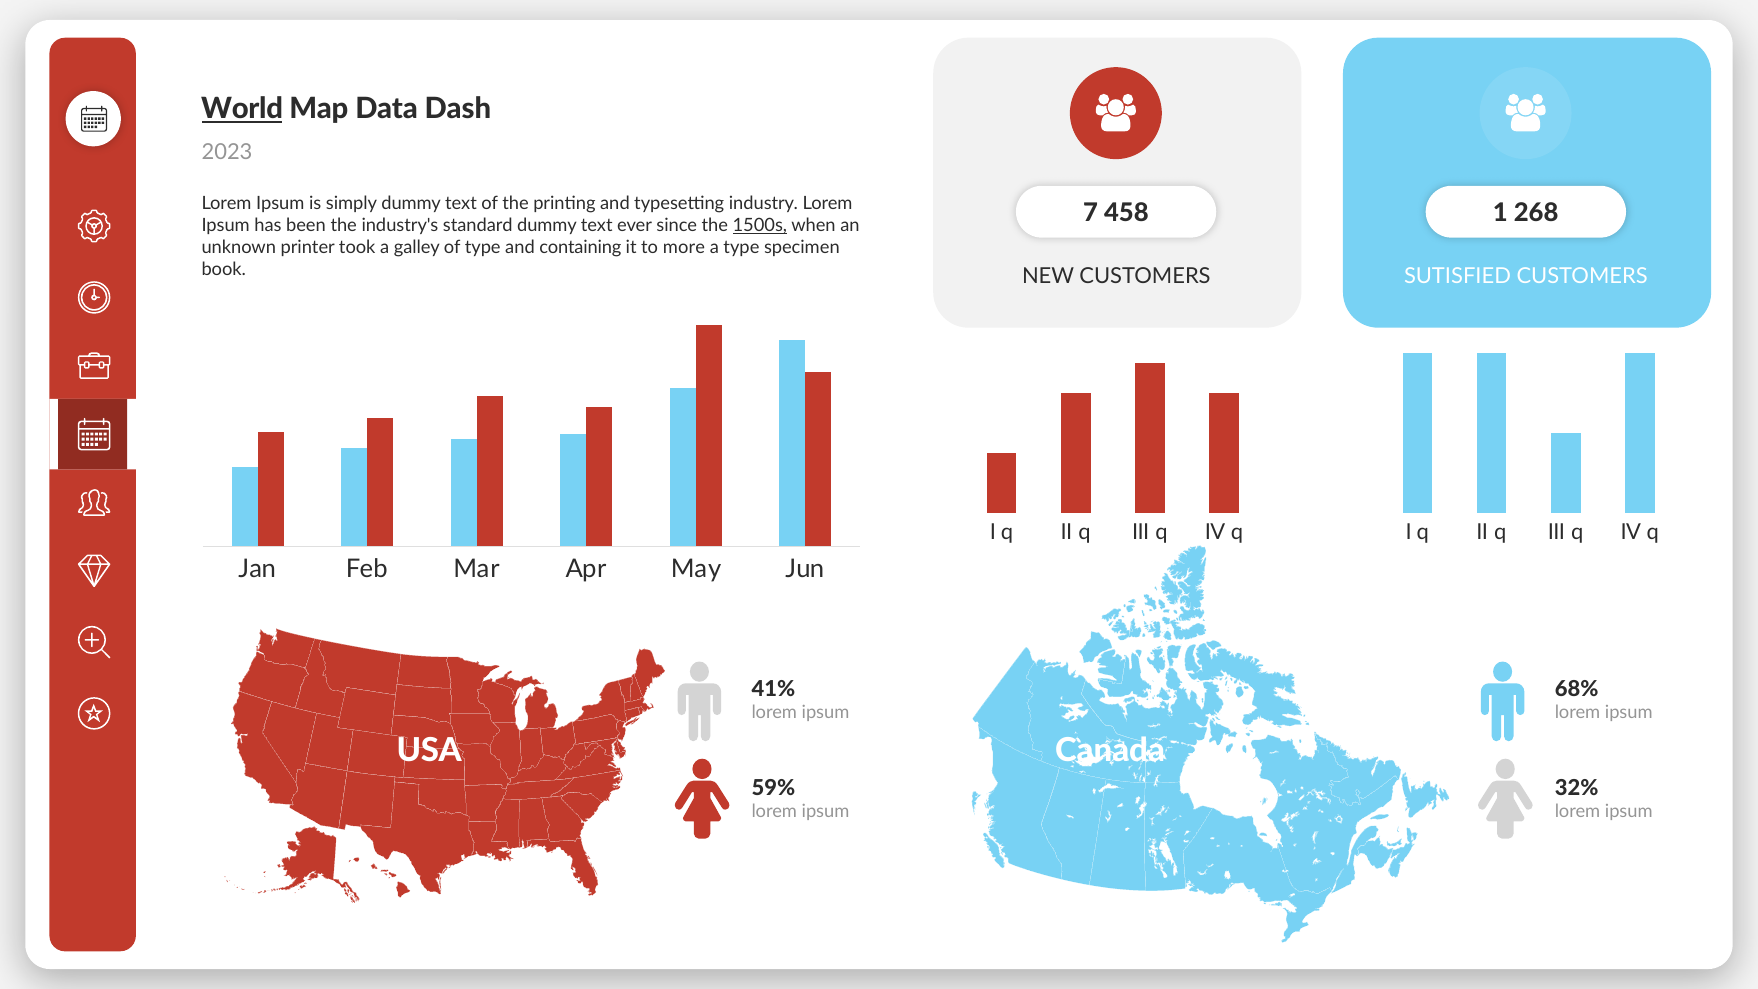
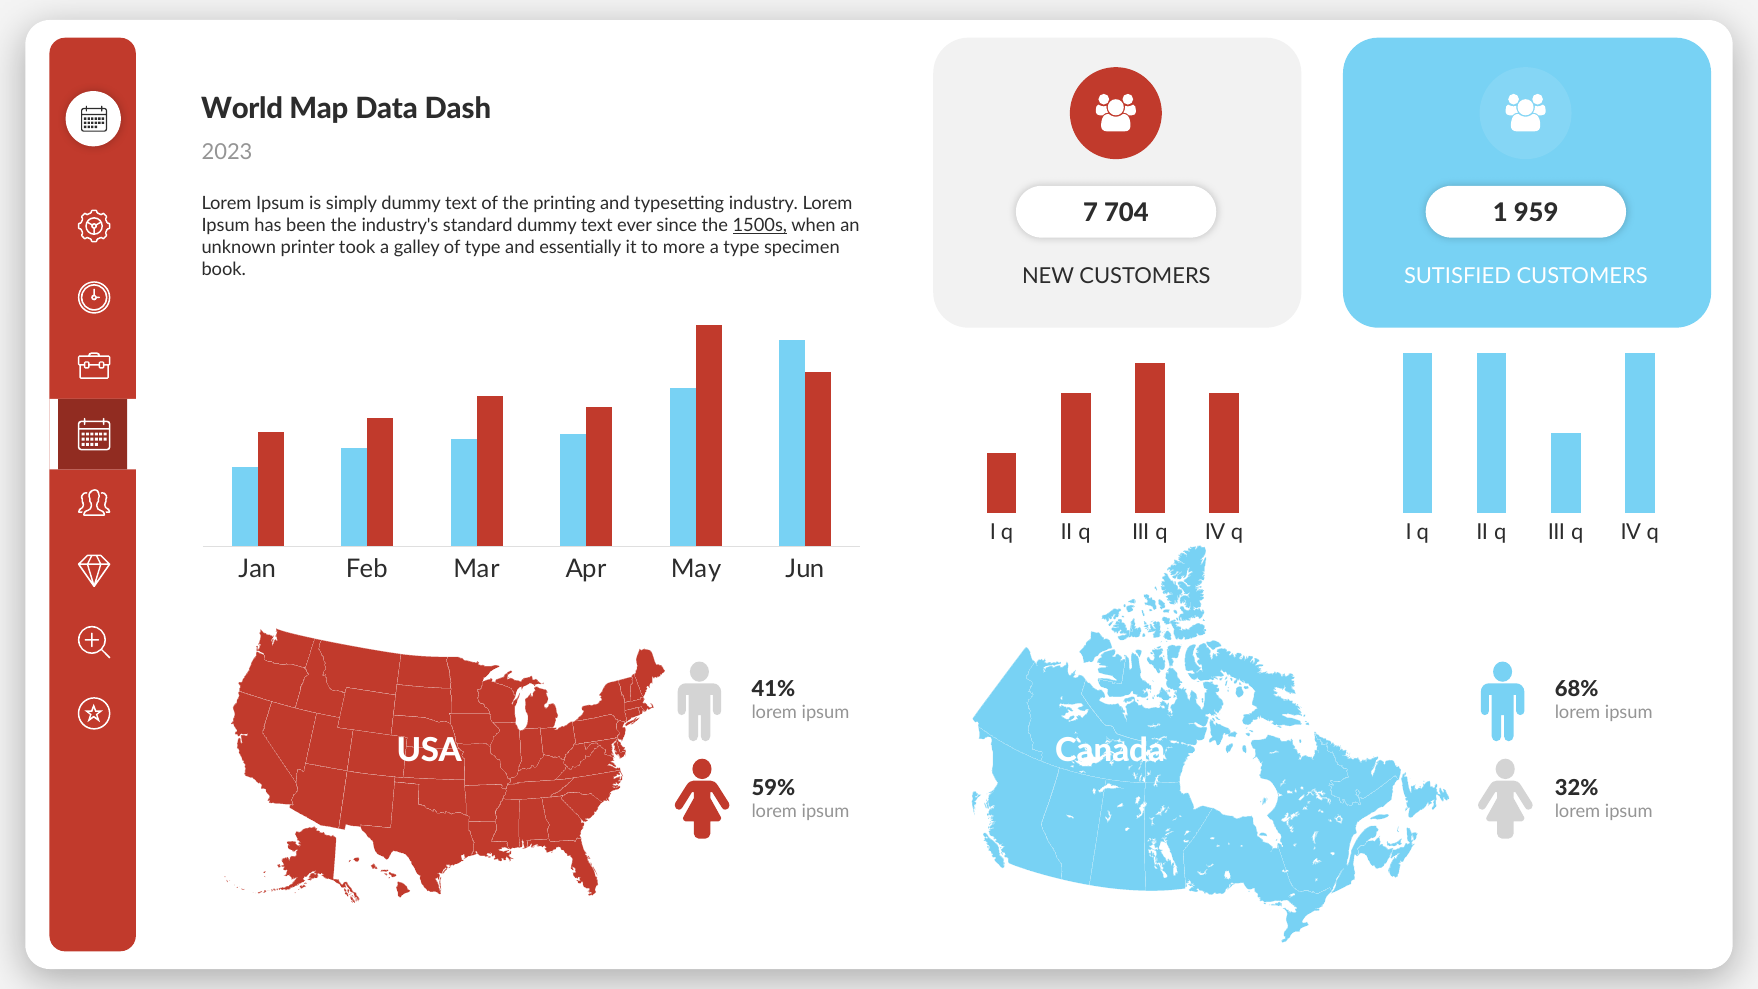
World underline: present -> none
458: 458 -> 704
268: 268 -> 959
containing: containing -> essentially
